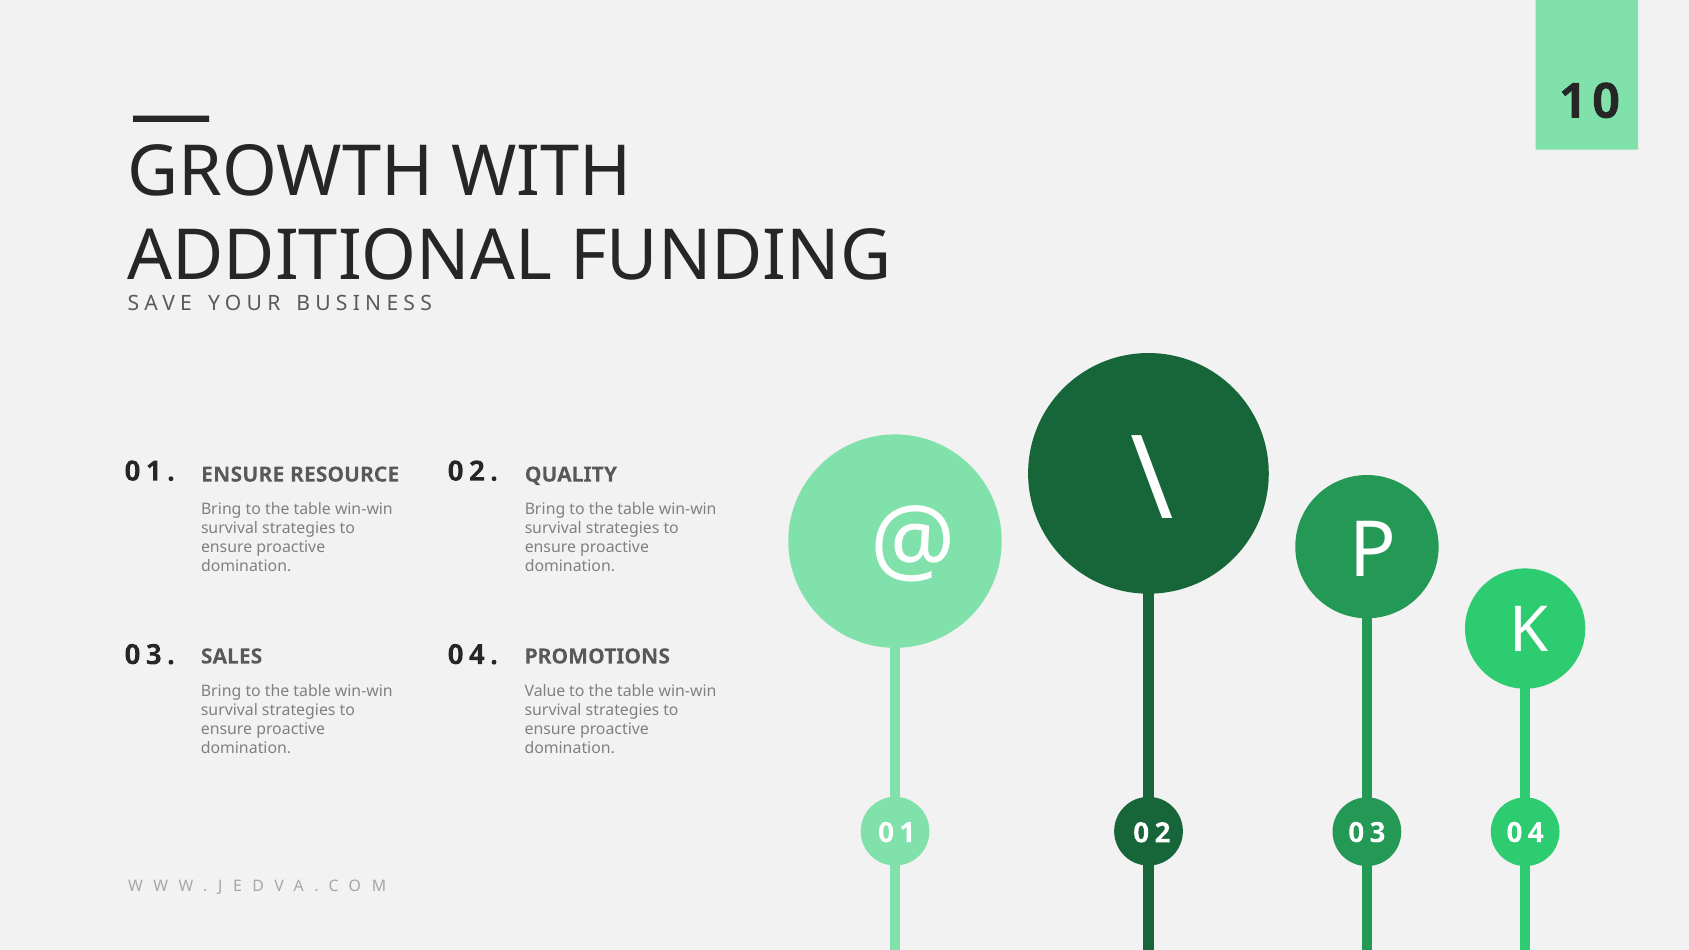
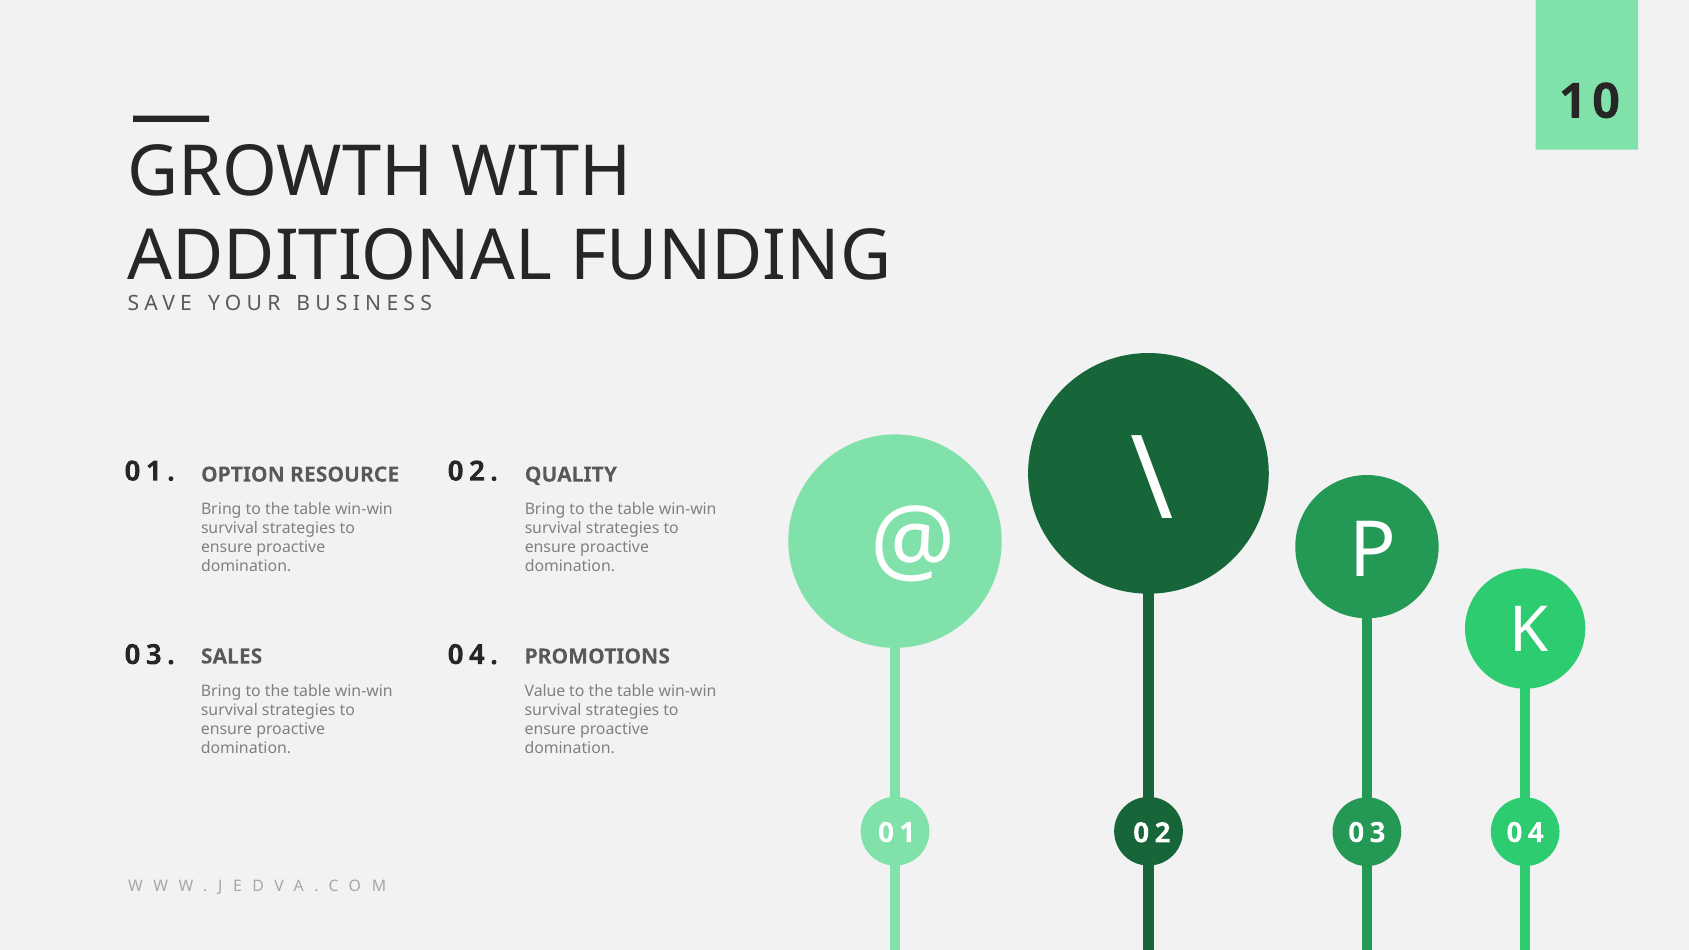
ENSURE at (243, 475): ENSURE -> OPTION
